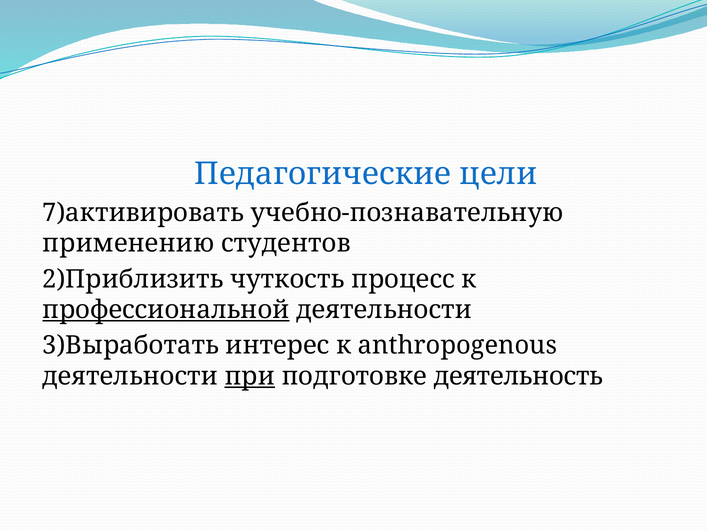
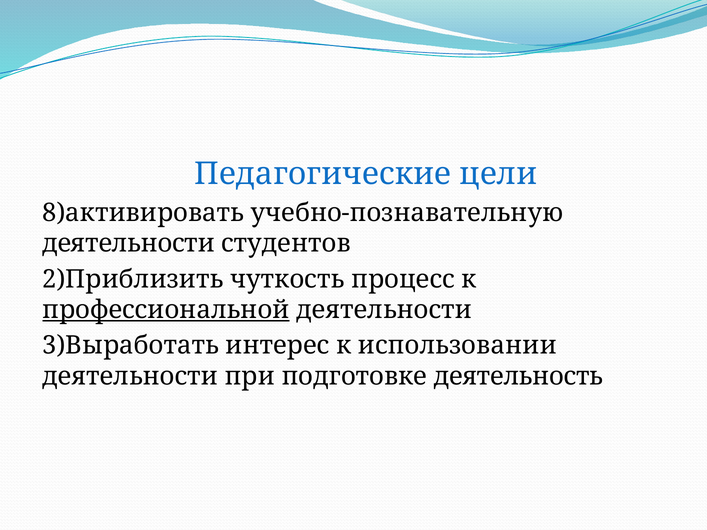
7)активировать: 7)активировать -> 8)активировать
применению at (128, 244): применению -> деятельности
anthropogenous: anthropogenous -> использовании
при underline: present -> none
